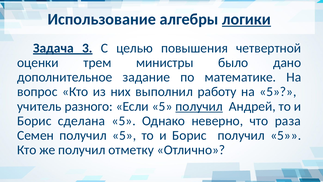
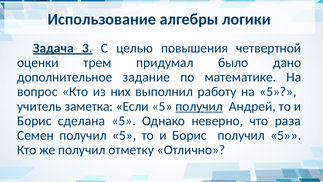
логики underline: present -> none
министры: министры -> придумал
разного: разного -> заметка
